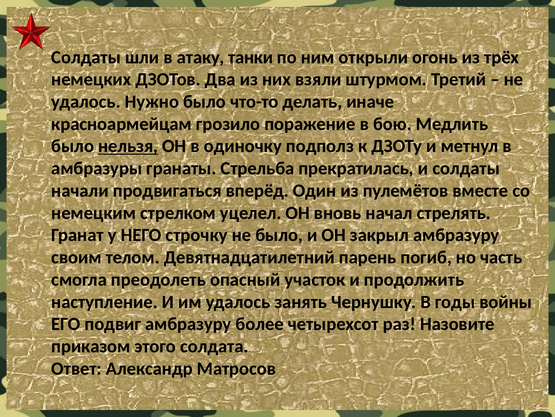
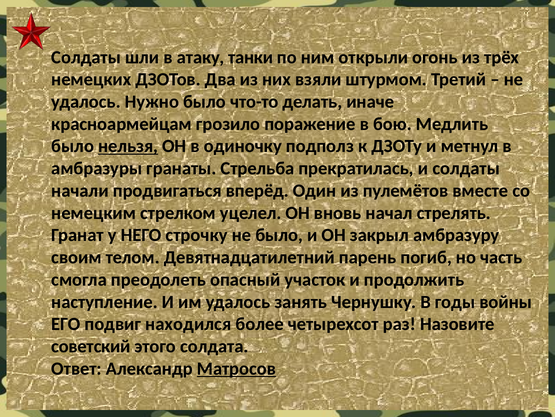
подвиг амбразуру: амбразуру -> находился
приказом: приказом -> советский
Матросов underline: none -> present
